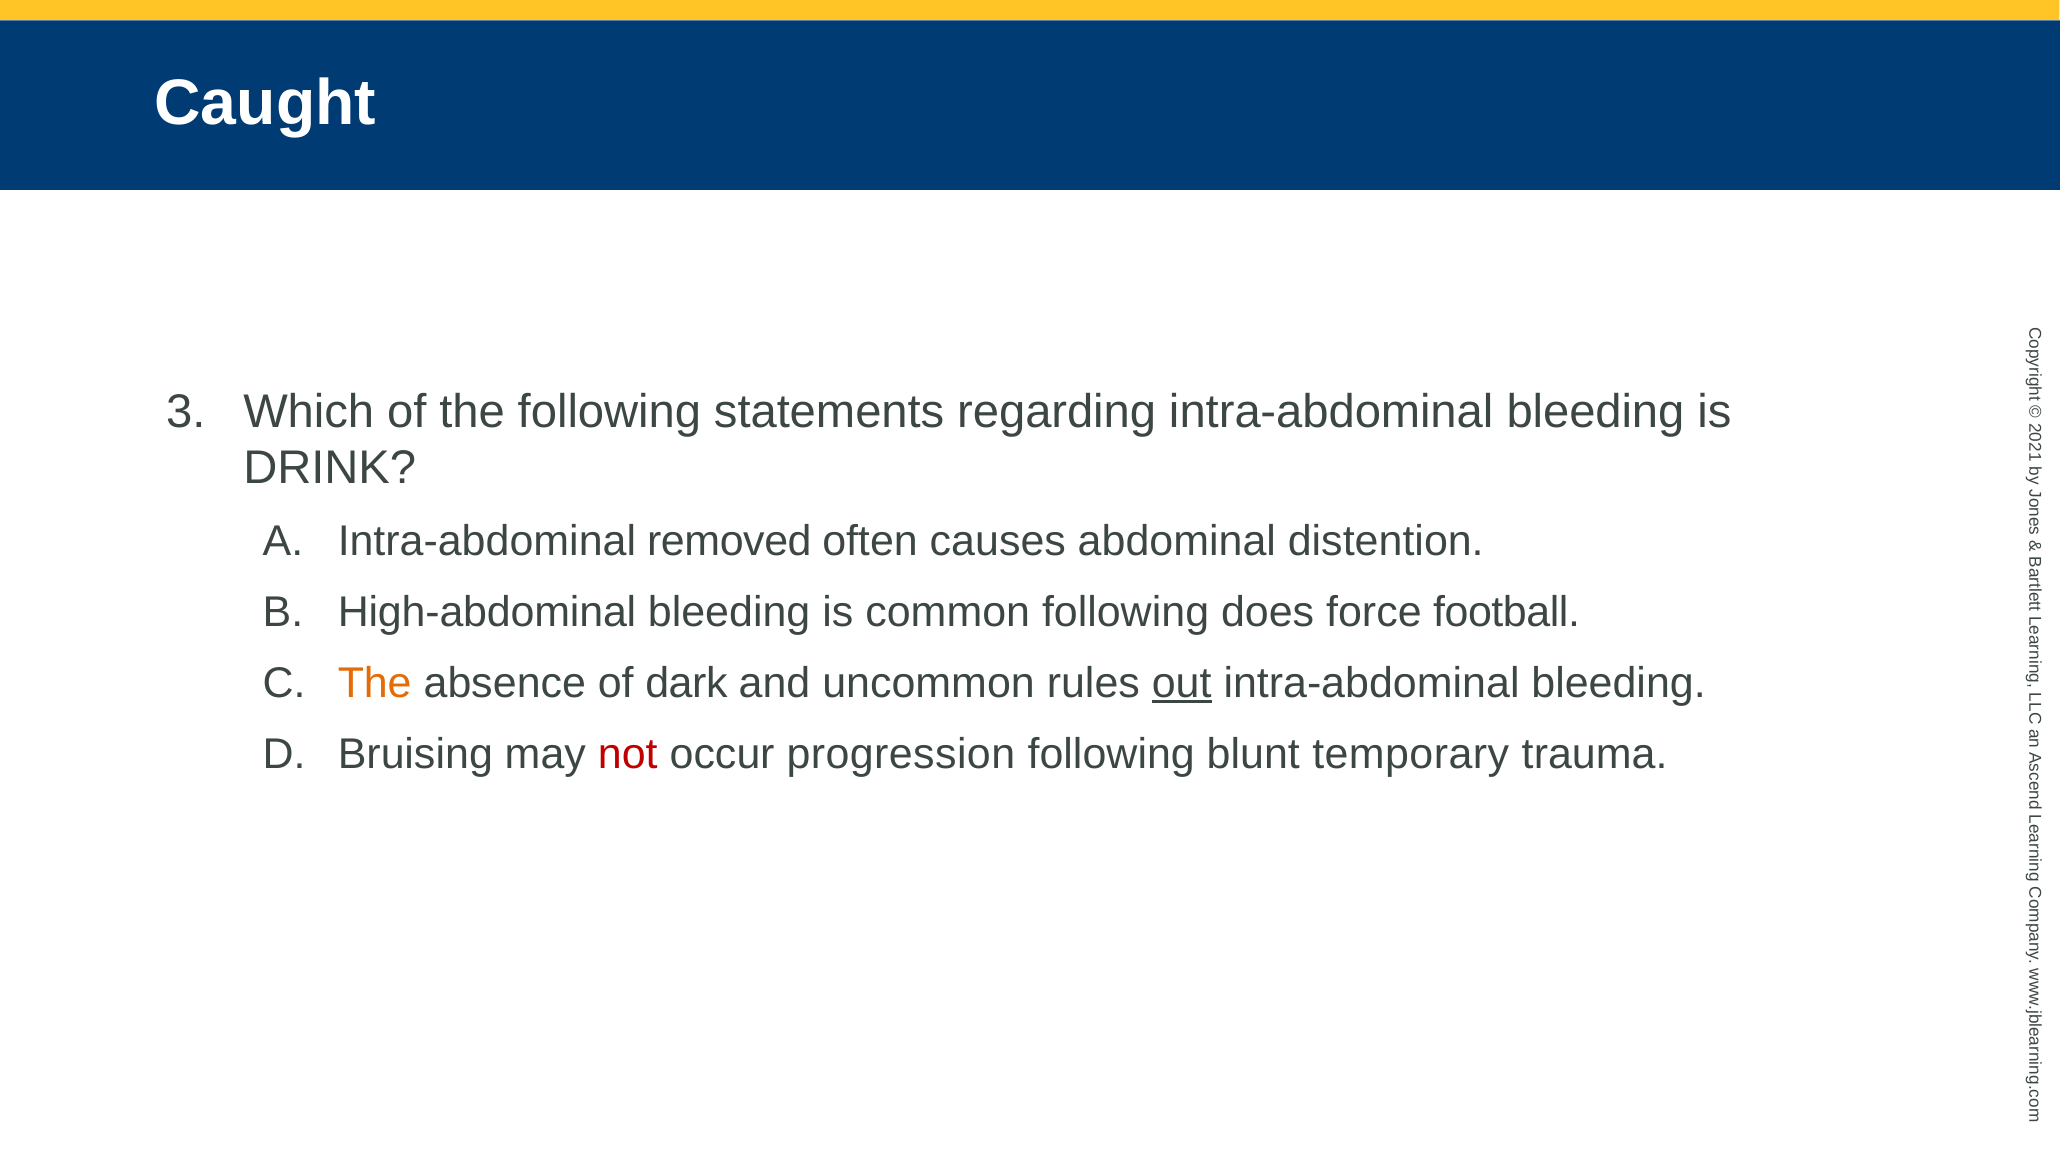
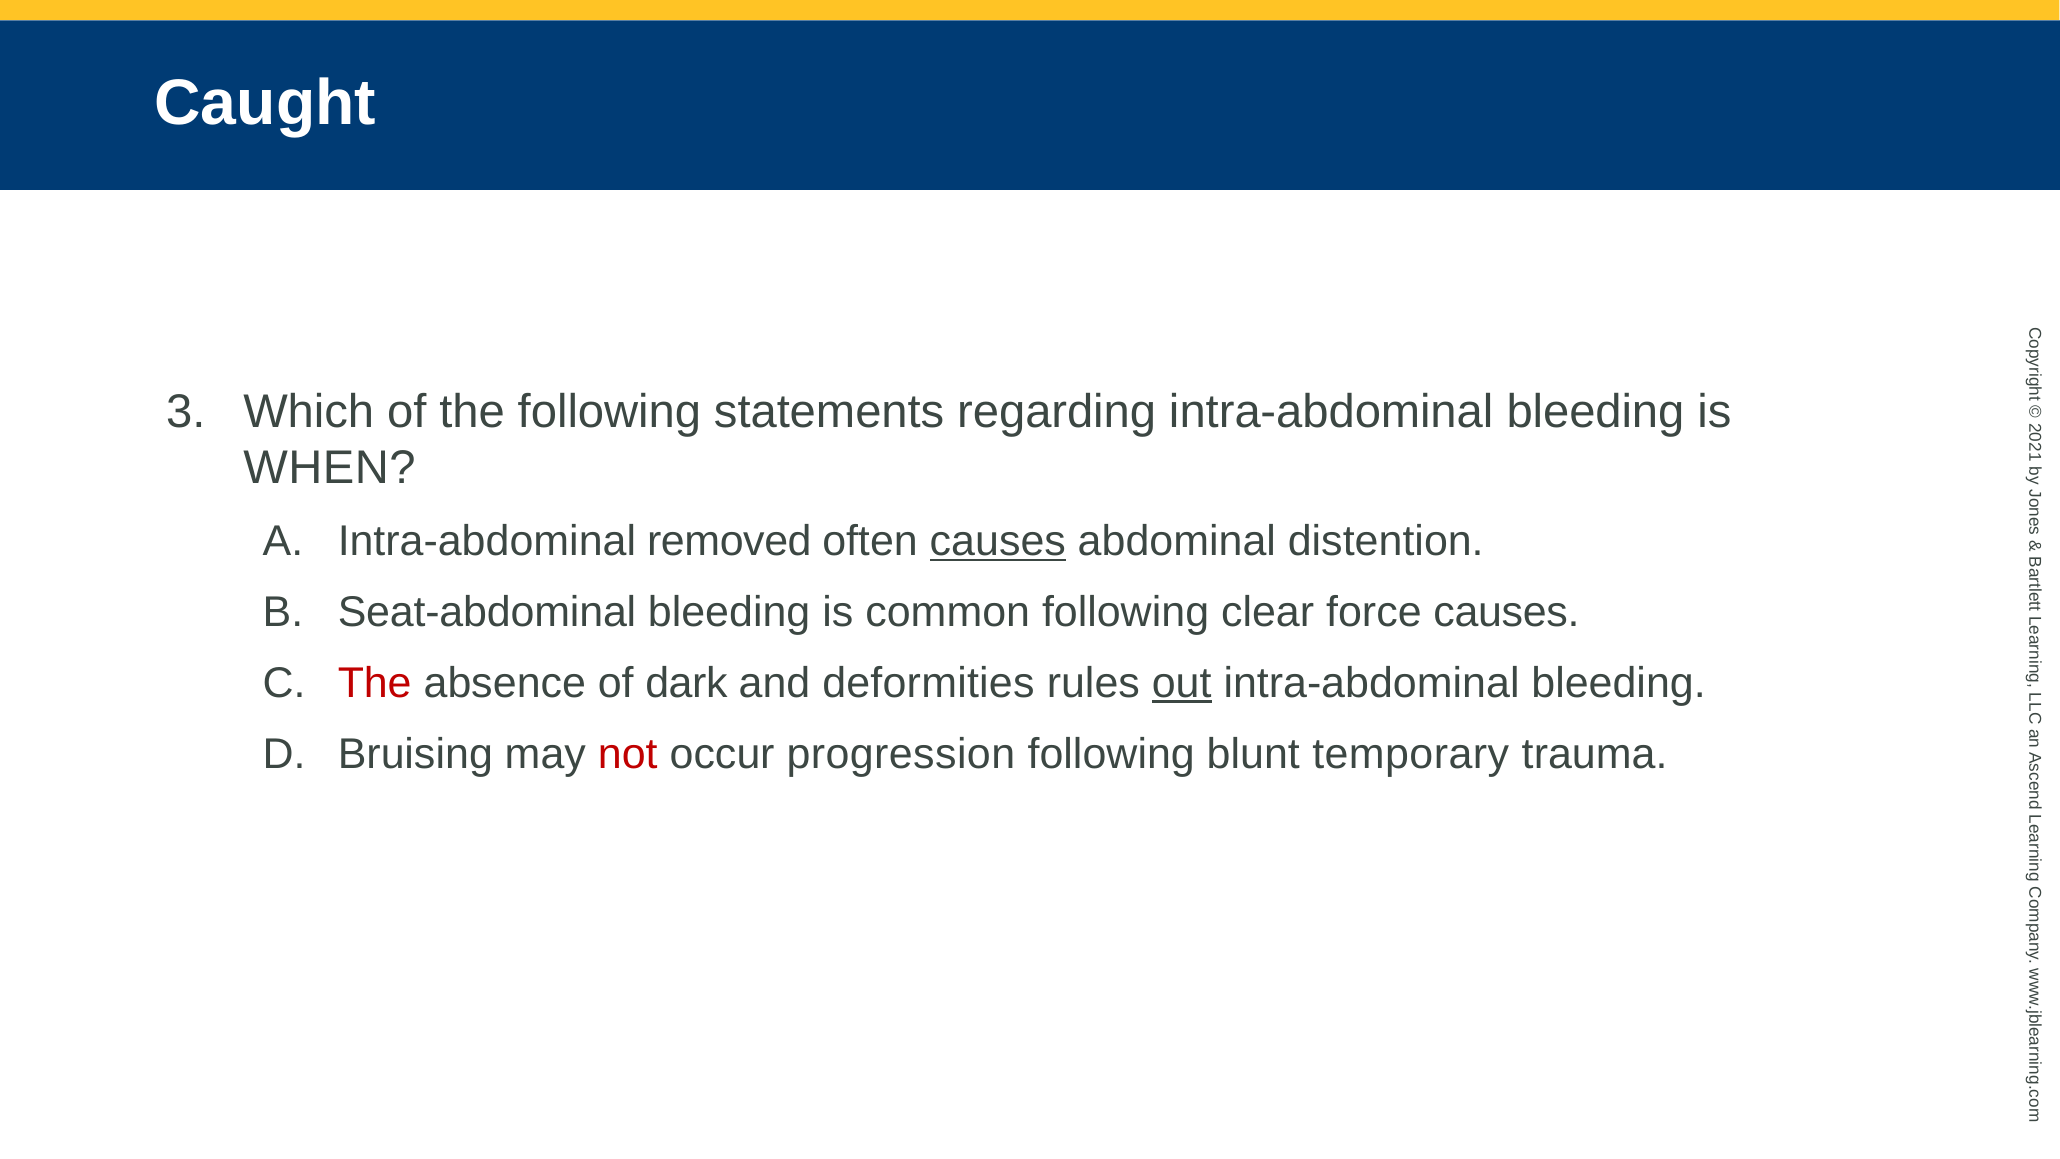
DRINK: DRINK -> WHEN
causes at (998, 541) underline: none -> present
High-abdominal: High-abdominal -> Seat-abdominal
does: does -> clear
force football: football -> causes
The at (375, 683) colour: orange -> red
uncommon: uncommon -> deformities
